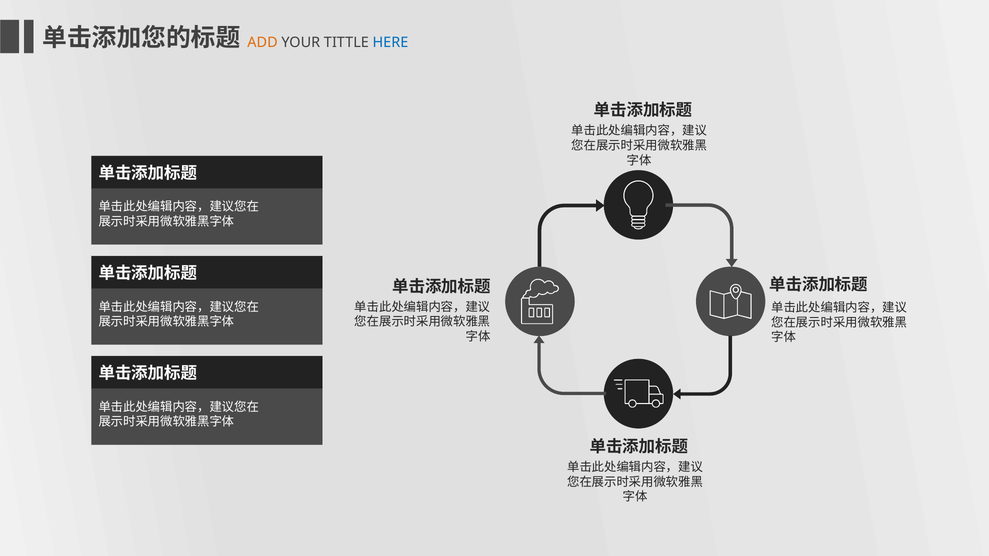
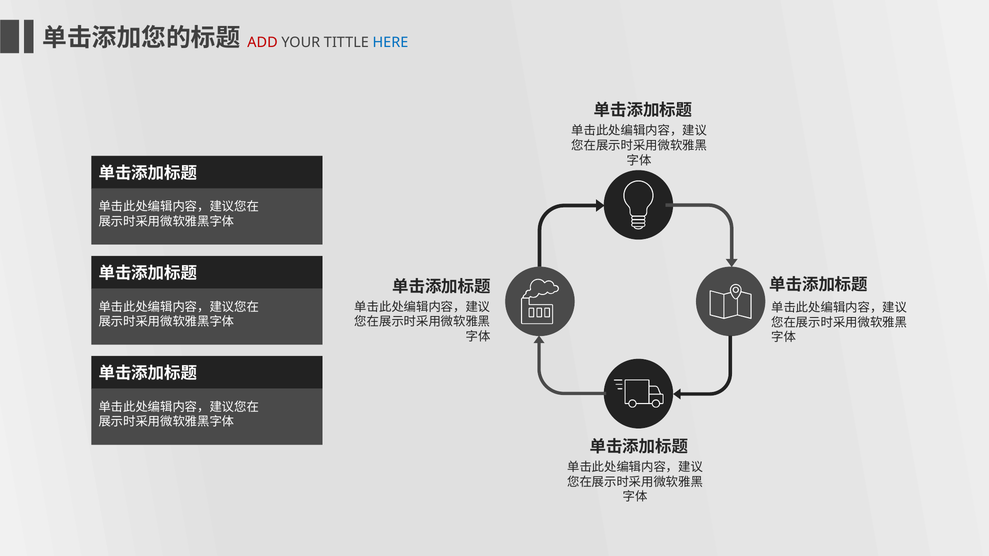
ADD colour: orange -> red
